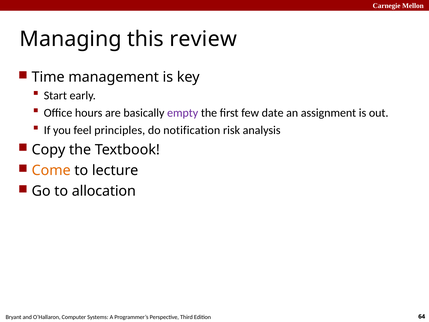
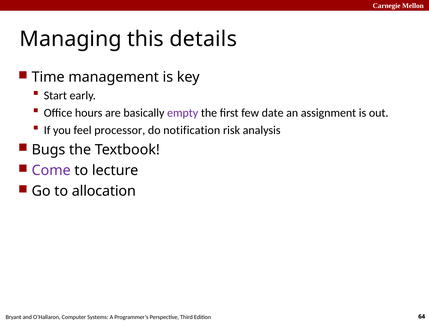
review: review -> details
principles: principles -> processor
Copy: Copy -> Bugs
Come colour: orange -> purple
